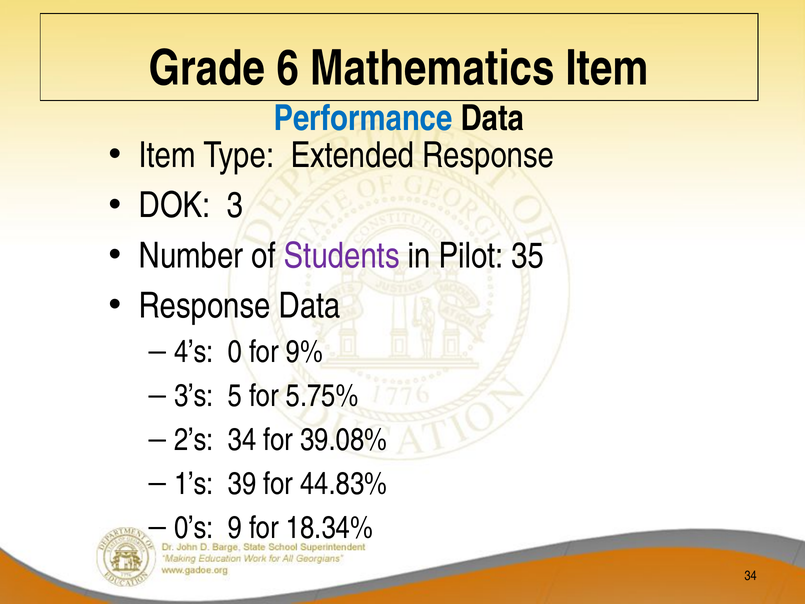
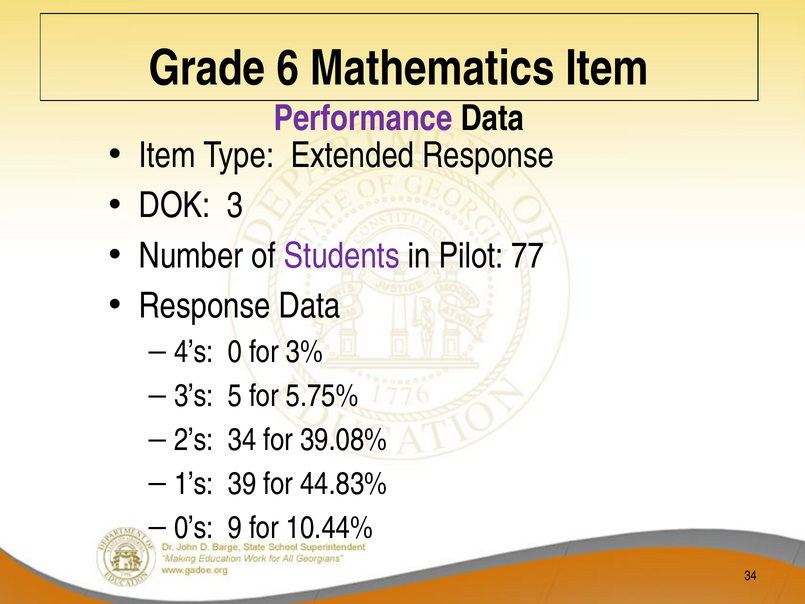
Performance colour: blue -> purple
35: 35 -> 77
9%: 9% -> 3%
18.34%: 18.34% -> 10.44%
